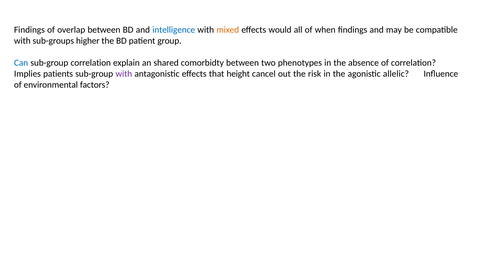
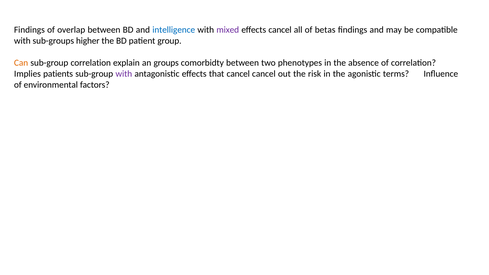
mixed colour: orange -> purple
effects would: would -> cancel
when: when -> betas
Can colour: blue -> orange
shared: shared -> groups
that height: height -> cancel
allelic: allelic -> terms
